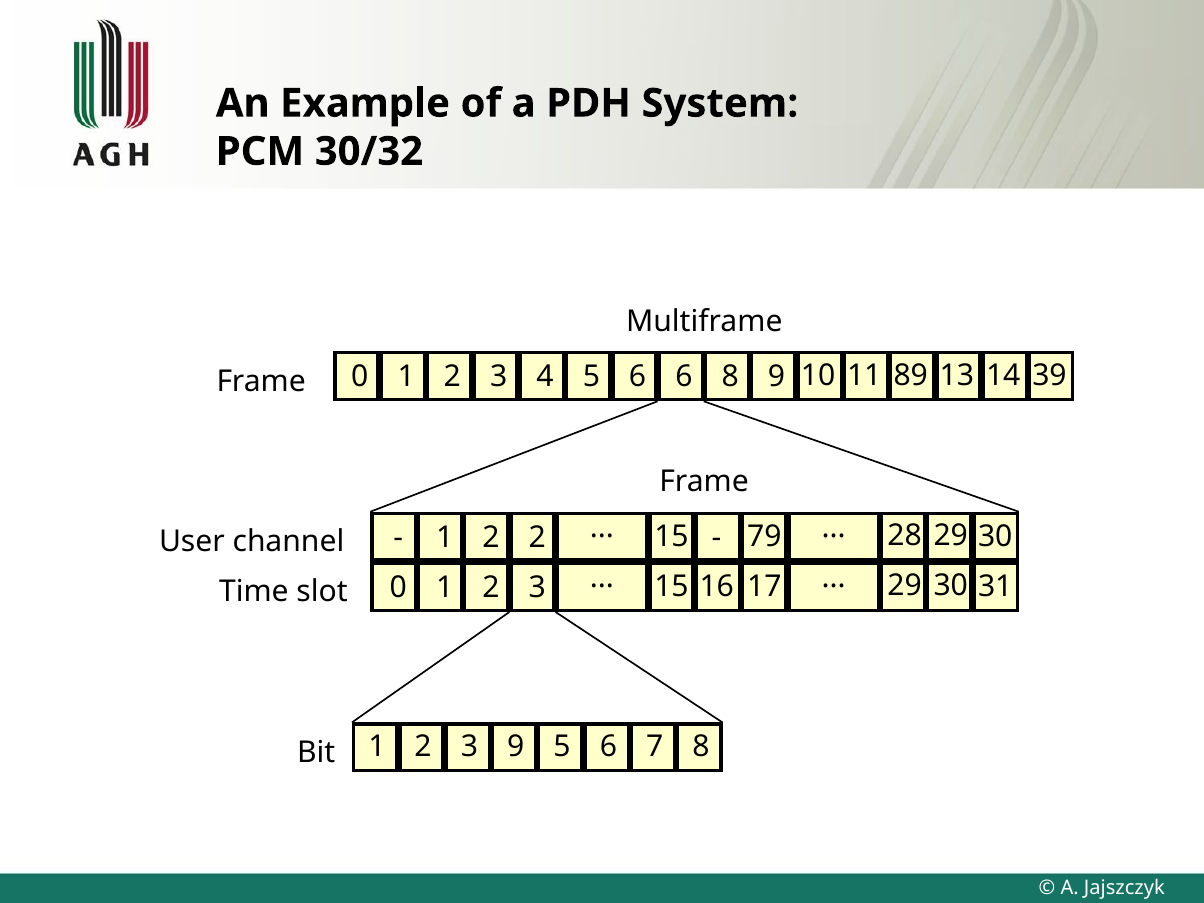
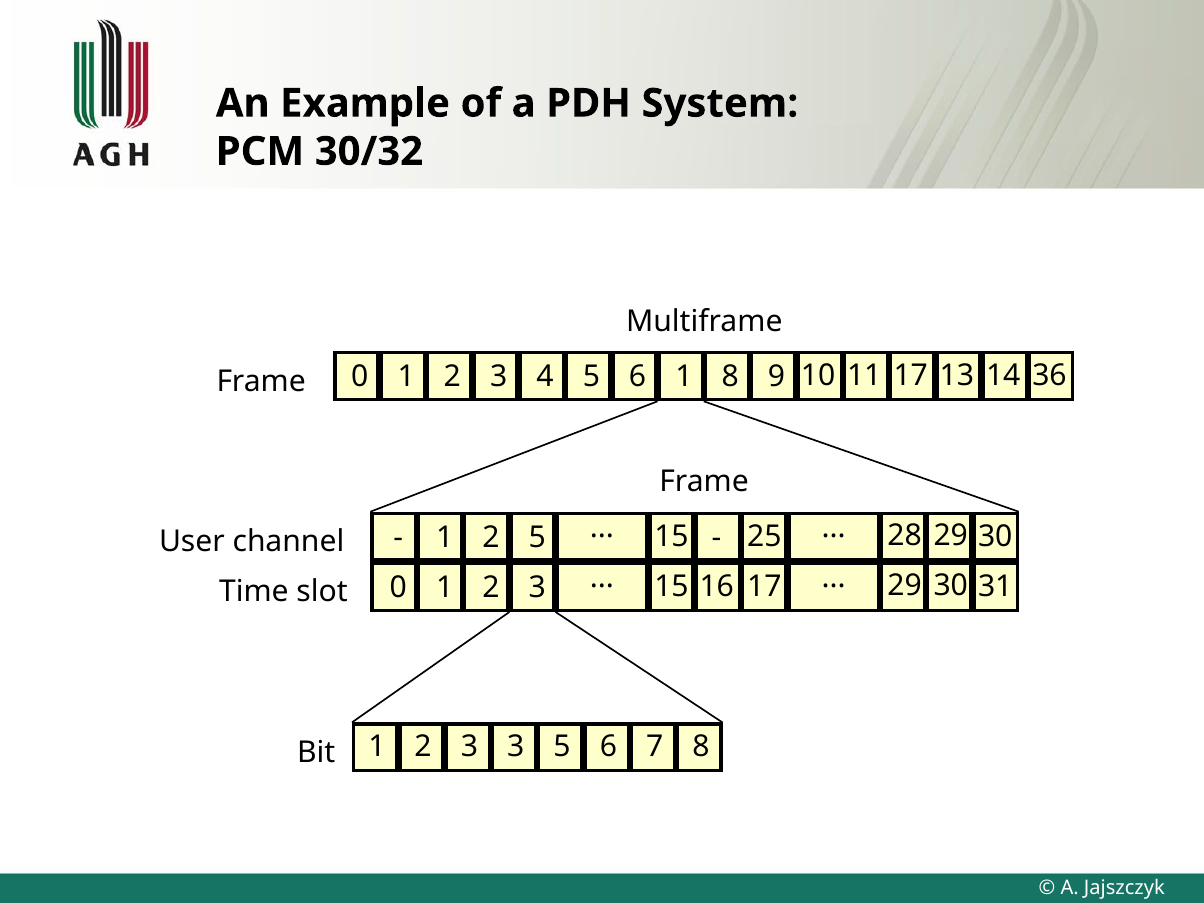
6 6: 6 -> 1
11 89: 89 -> 17
39: 39 -> 36
79: 79 -> 25
2 2: 2 -> 5
3 9: 9 -> 3
